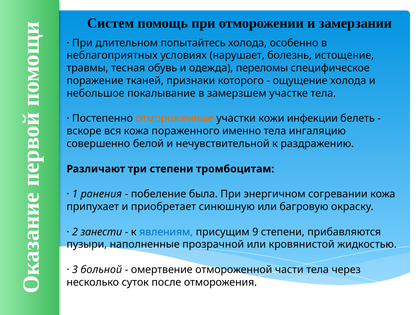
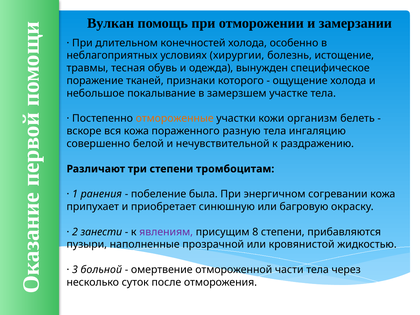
Систем: Систем -> Вулкан
попытайтесь: попытайтесь -> конечностей
нарушает: нарушает -> хирургии
переломы: переломы -> вынужден
инфекции: инфекции -> организм
именно: именно -> разную
явлениям colour: blue -> purple
9: 9 -> 8
